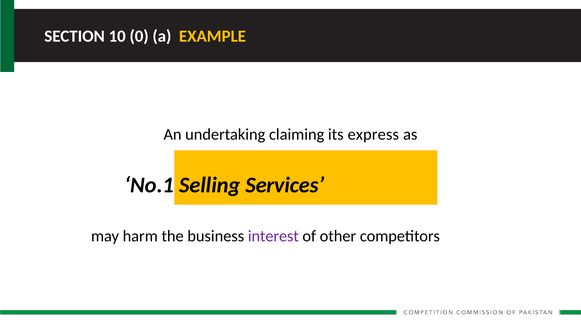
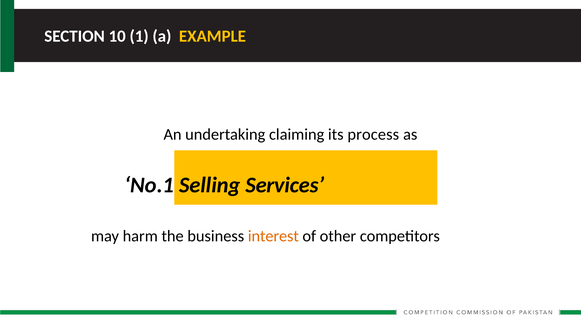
0: 0 -> 1
express: express -> process
interest colour: purple -> orange
